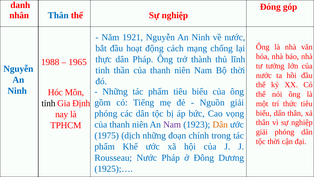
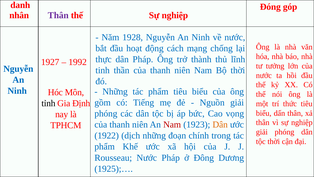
Thân at (58, 15) colour: blue -> purple
1921: 1921 -> 1928
1988: 1988 -> 1927
1965: 1965 -> 1992
Nam at (172, 124) colour: purple -> red
1975: 1975 -> 1922
